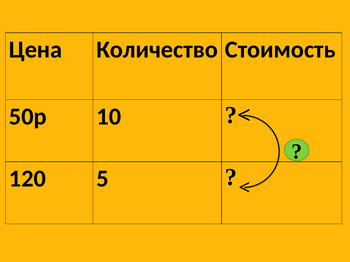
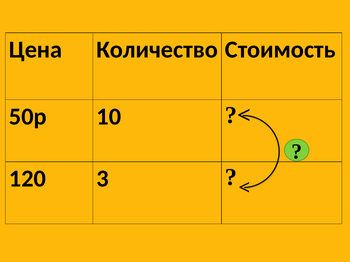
5: 5 -> 3
